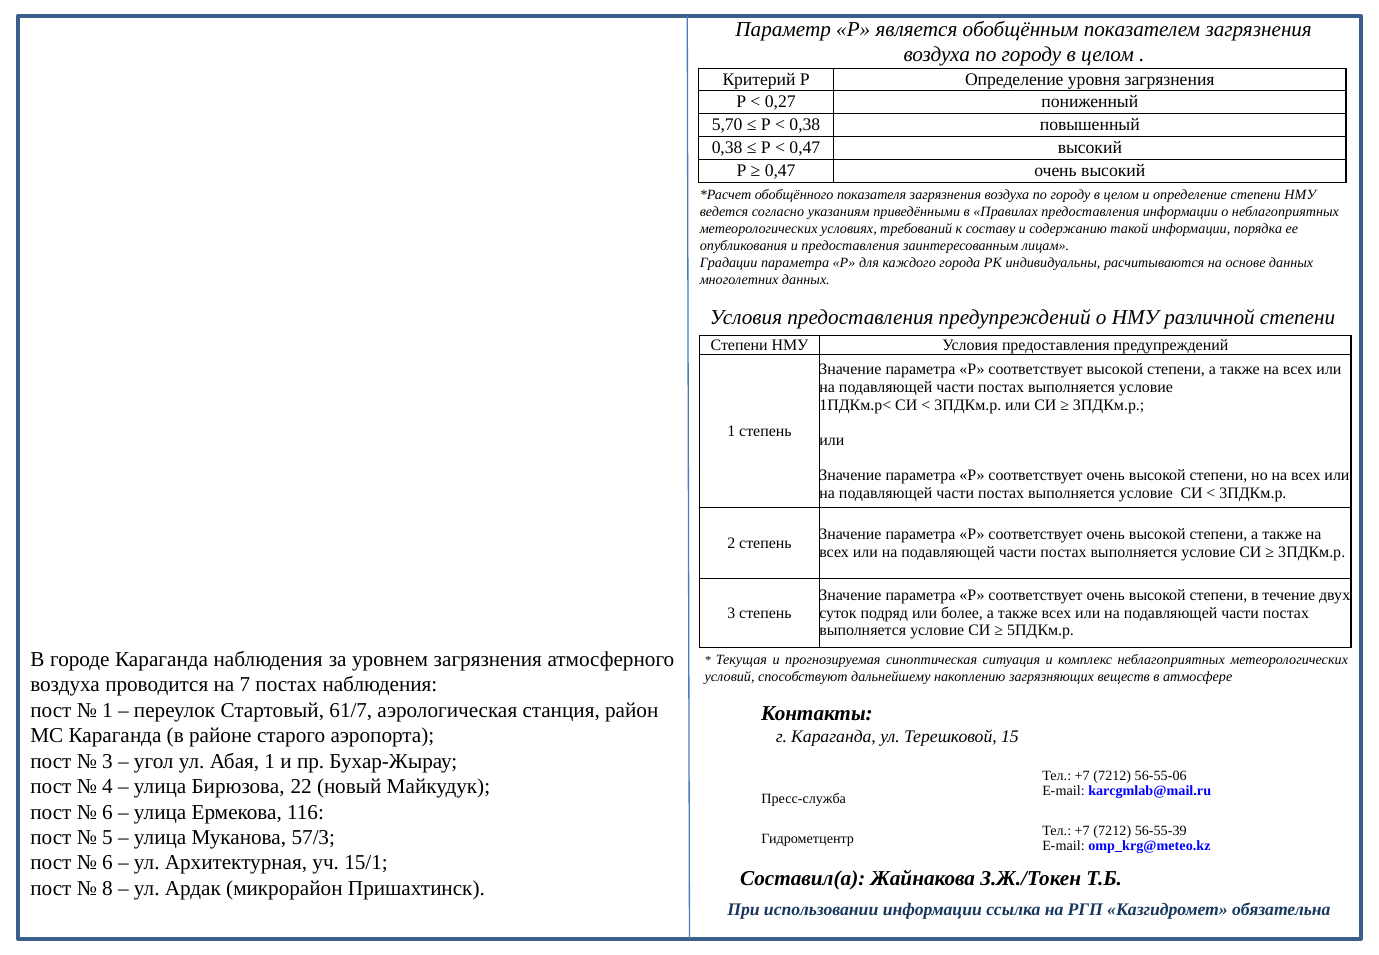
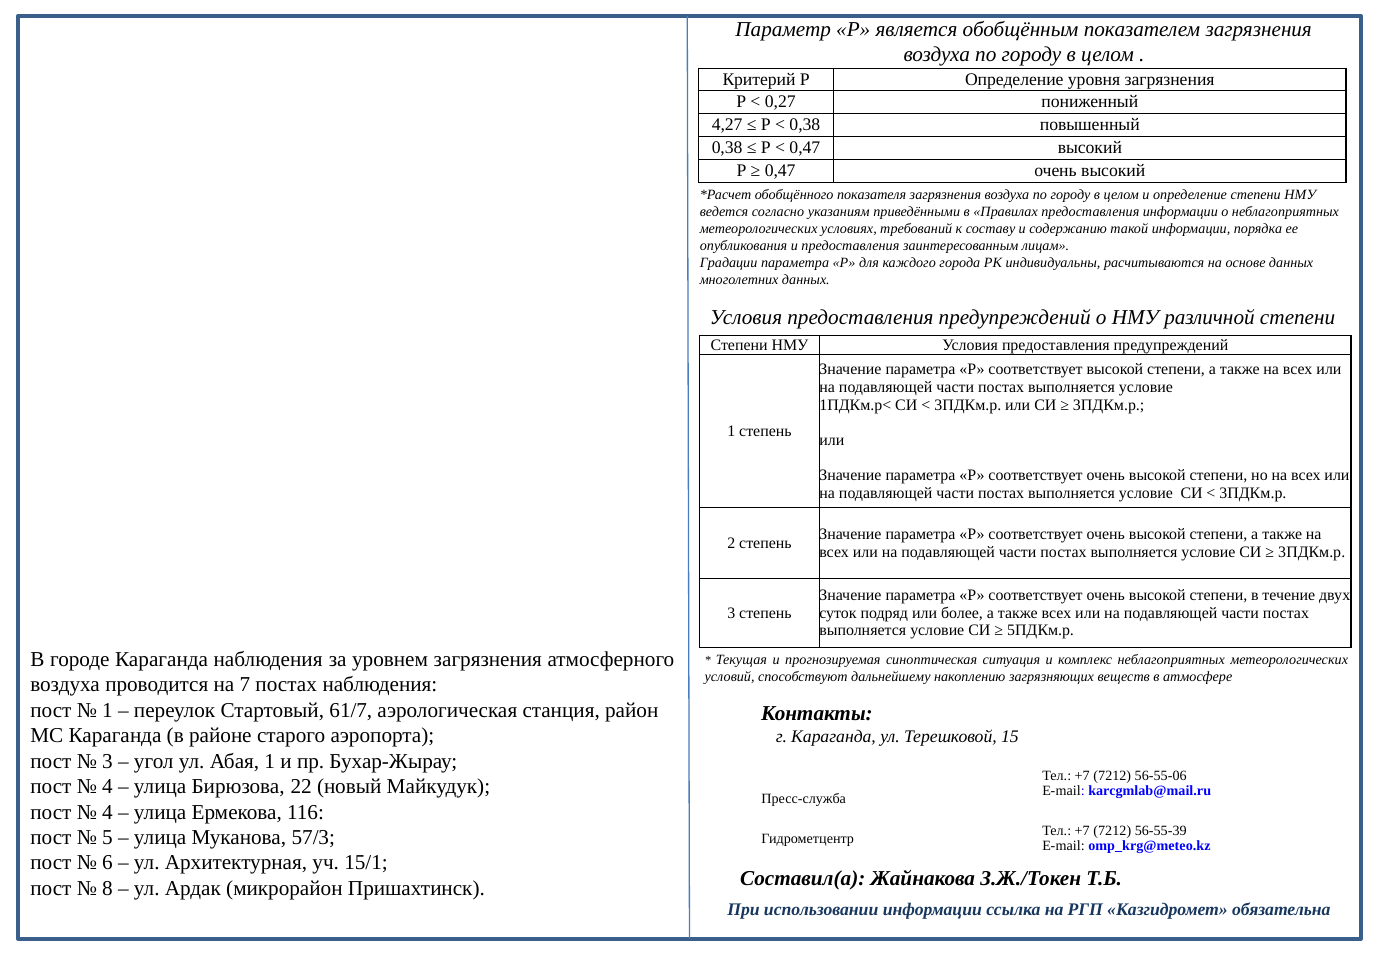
5,70: 5,70 -> 4,27
6 at (107, 812): 6 -> 4
